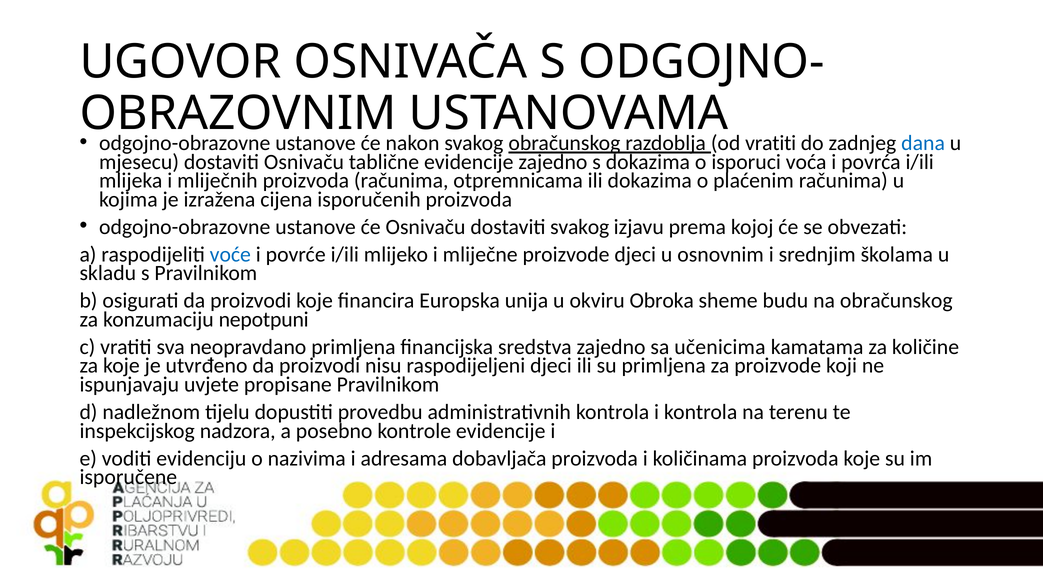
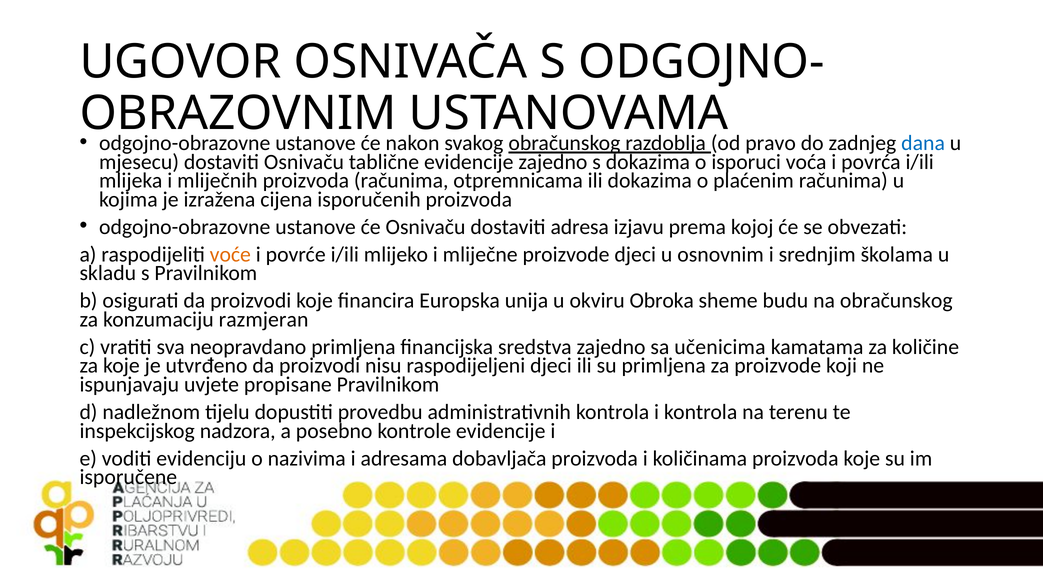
vratiti at (771, 143): vratiti -> pravo
dostaviti svakog: svakog -> adresa
voće colour: blue -> orange
nepotpuni: nepotpuni -> razmjeran
